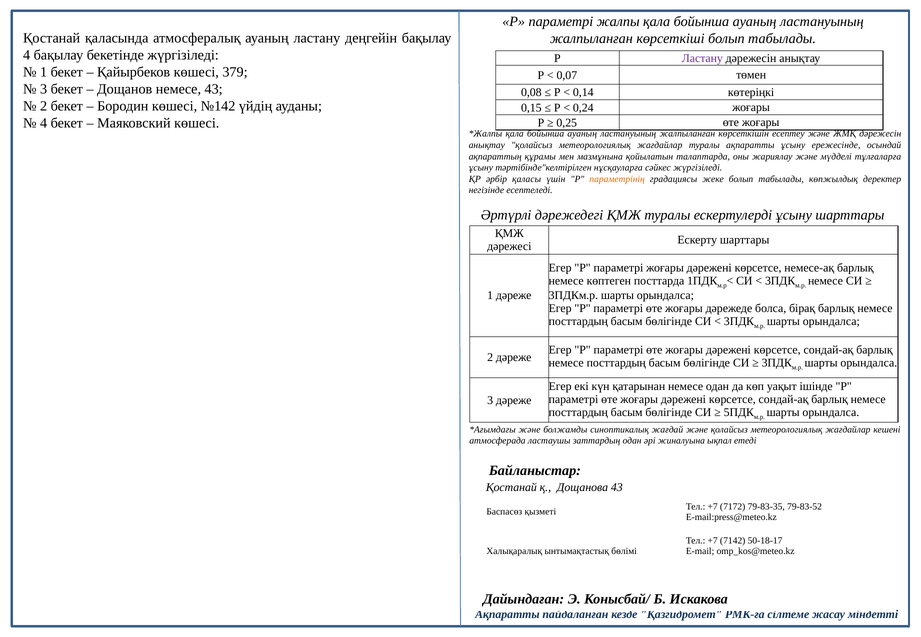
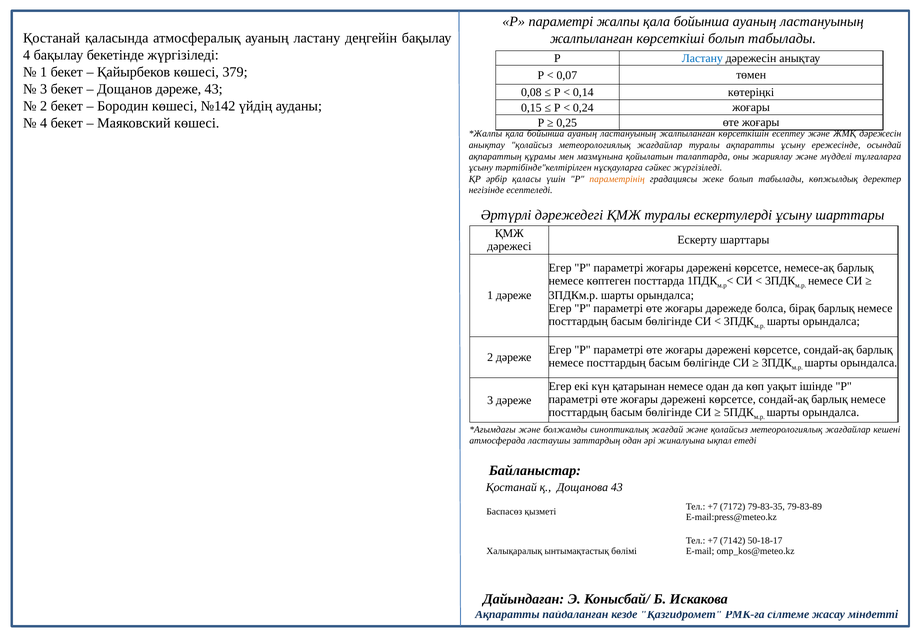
Ластану at (702, 58) colour: purple -> blue
Дощанов немесе: немесе -> дәреже
79-83-52: 79-83-52 -> 79-83-89
